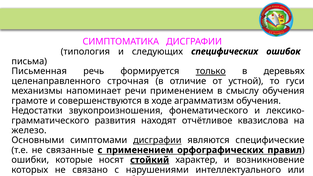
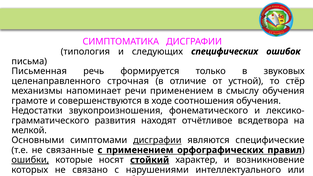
только underline: present -> none
деревьях: деревьях -> звуковых
гуси: гуси -> стёр
аграмматизм: аграмматизм -> соотношения
квазислова: квазислова -> всядетвора
железо: железо -> мелкой
ошибки underline: none -> present
